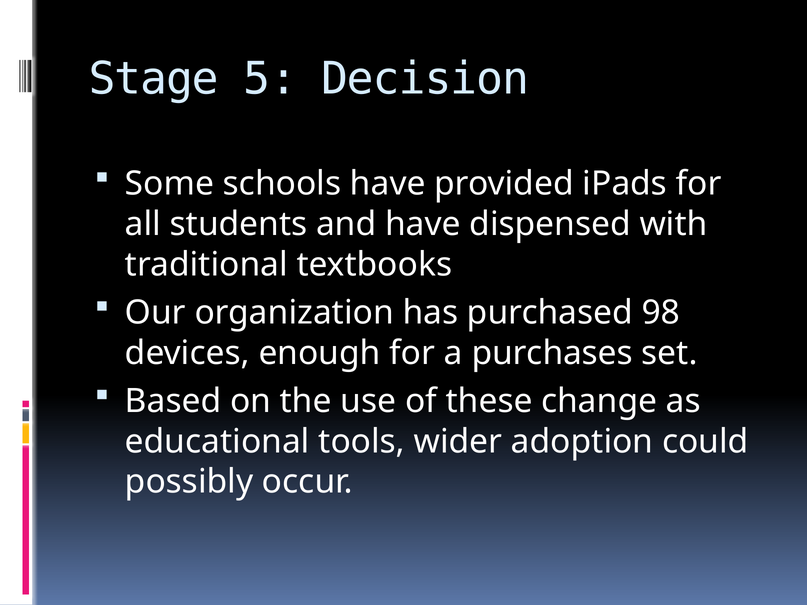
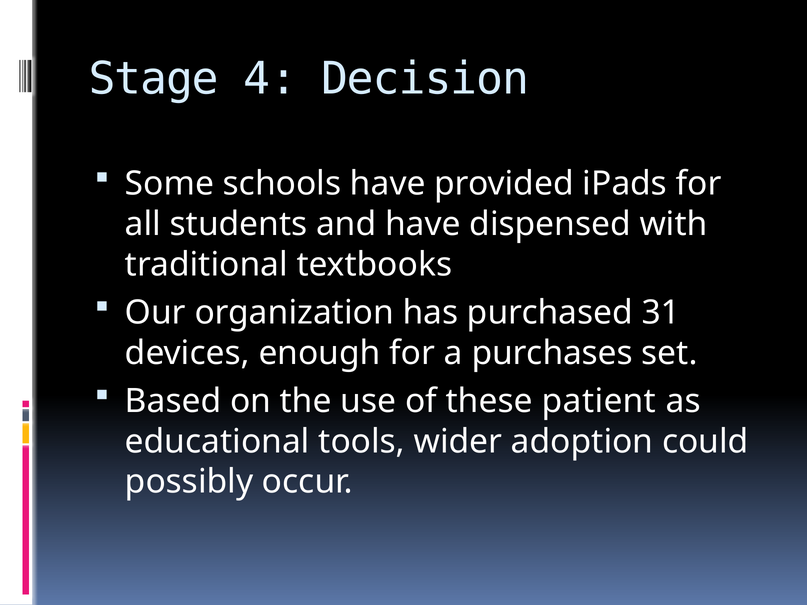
5: 5 -> 4
98: 98 -> 31
change: change -> patient
